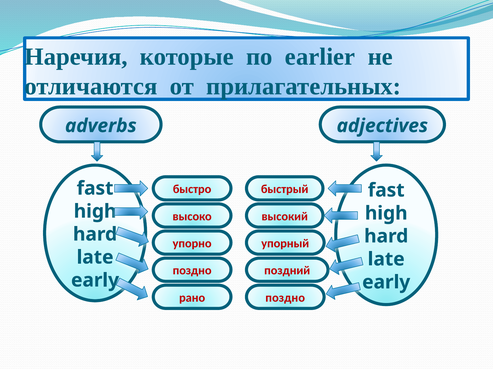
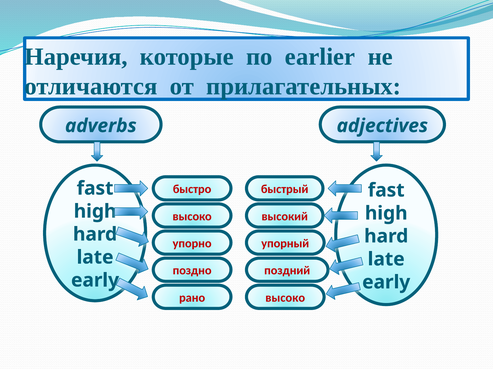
рано поздно: поздно -> высоко
